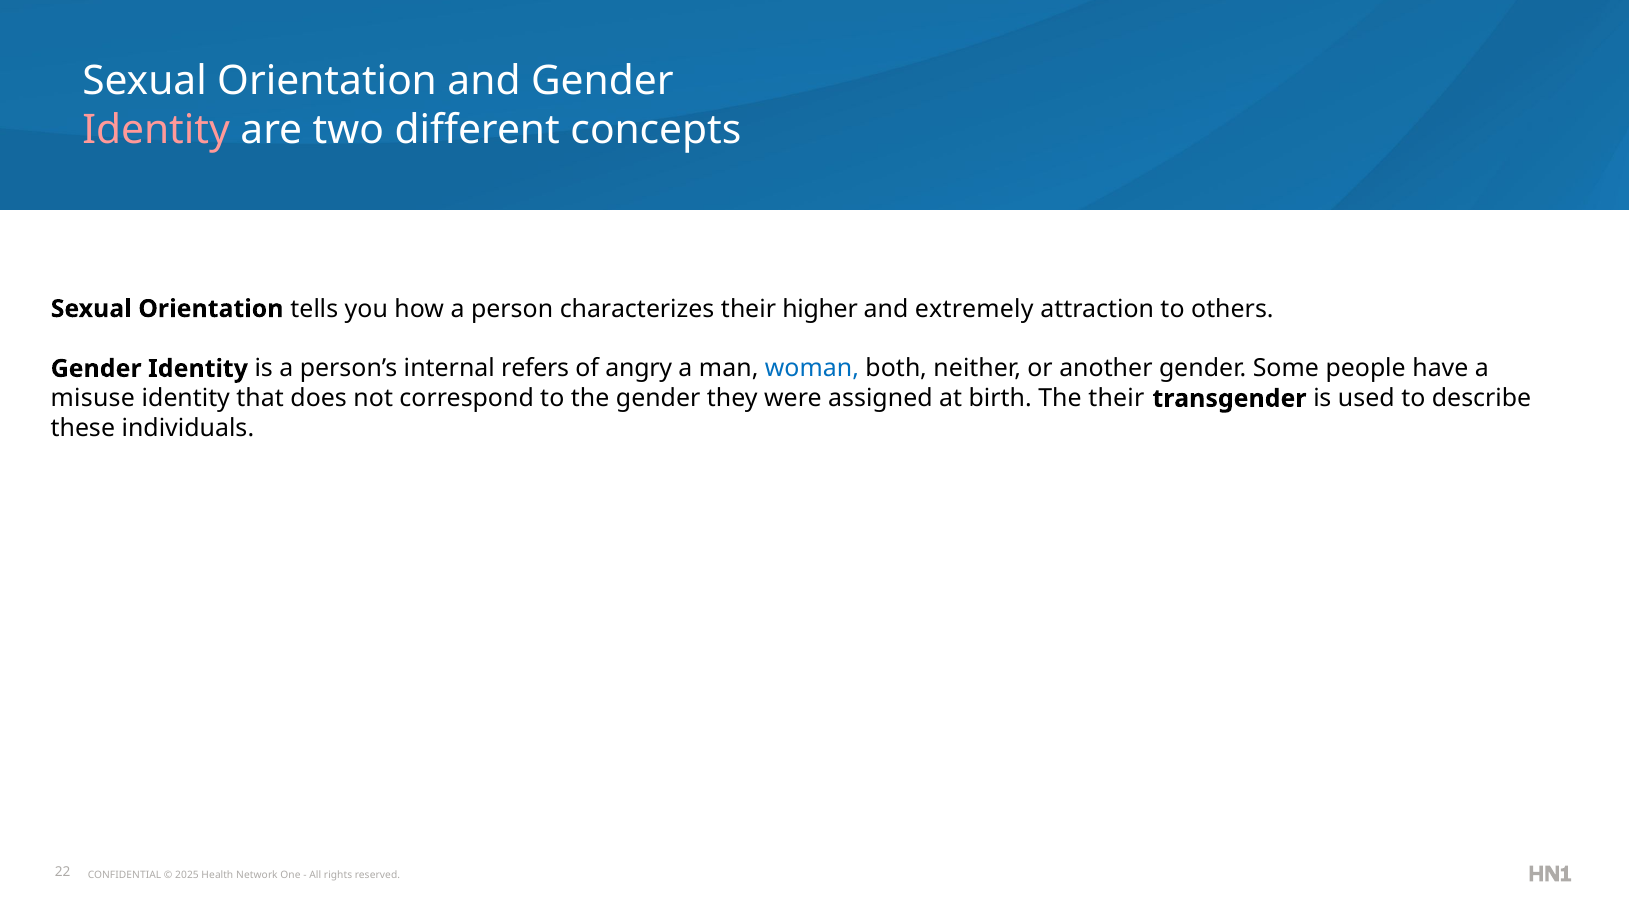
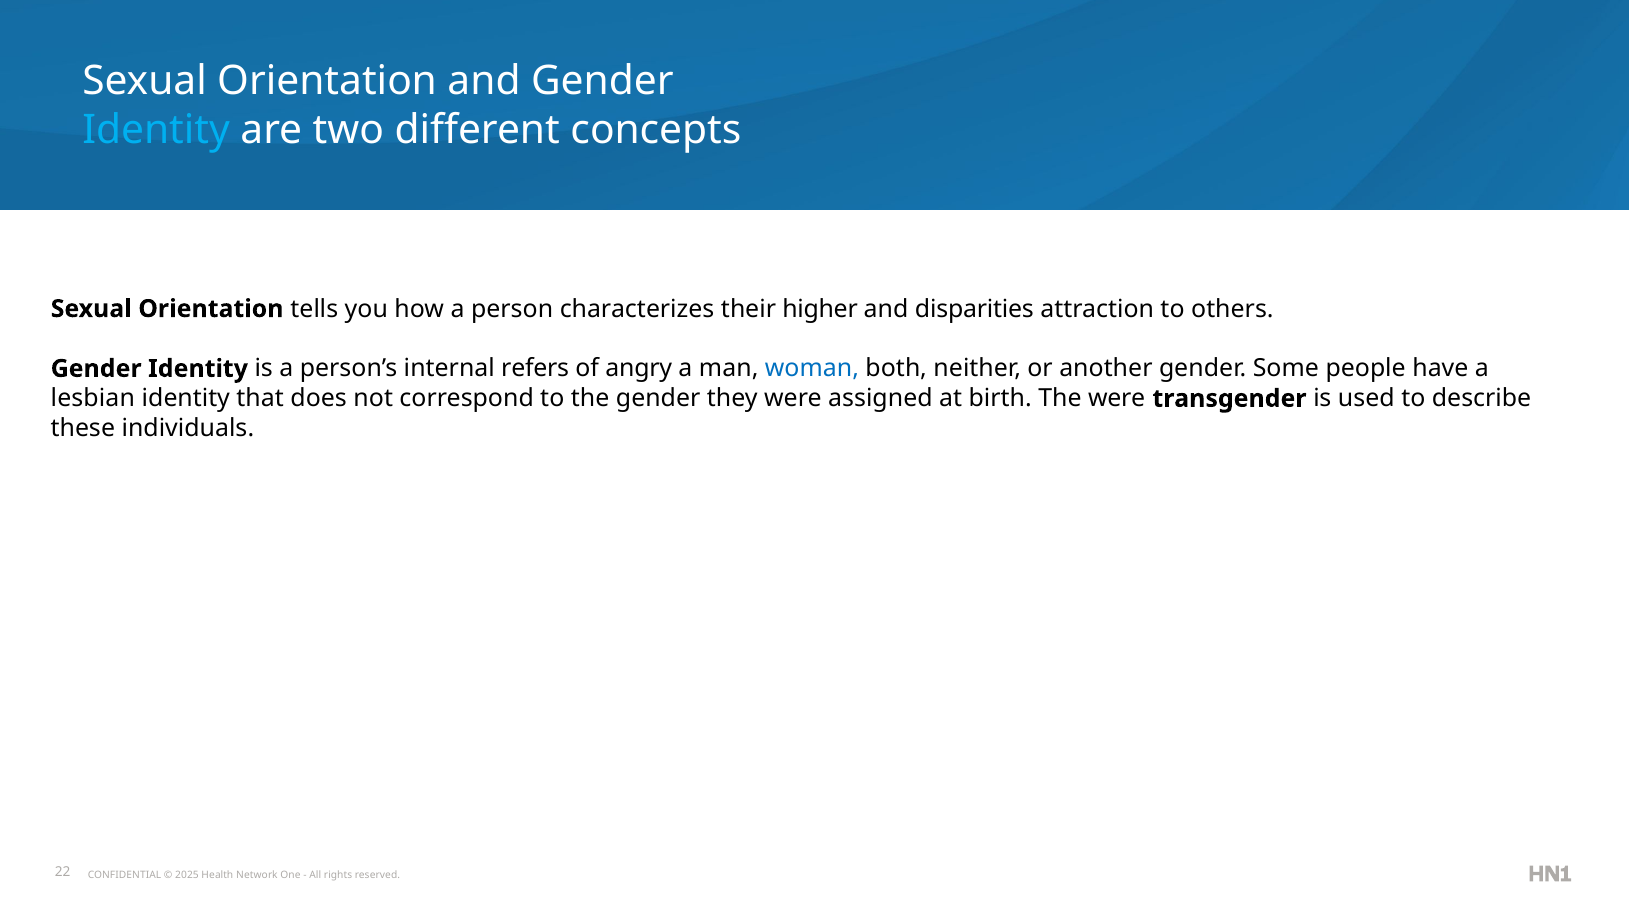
Identity at (156, 130) colour: pink -> light blue
extremely: extremely -> disparities
misuse: misuse -> lesbian
The their: their -> were
